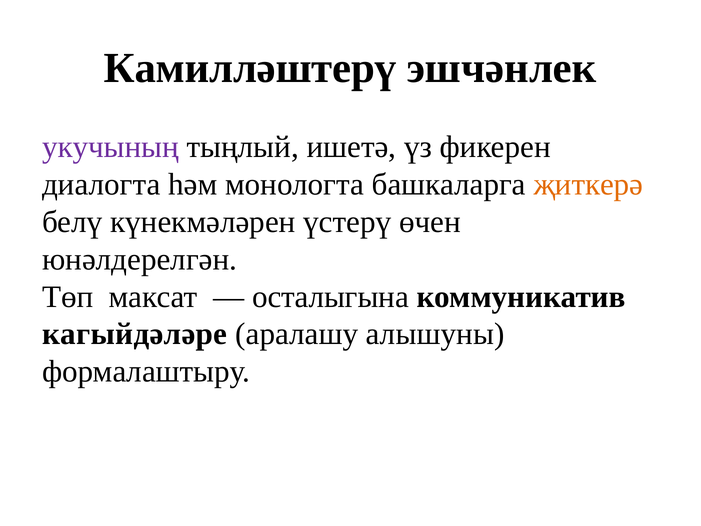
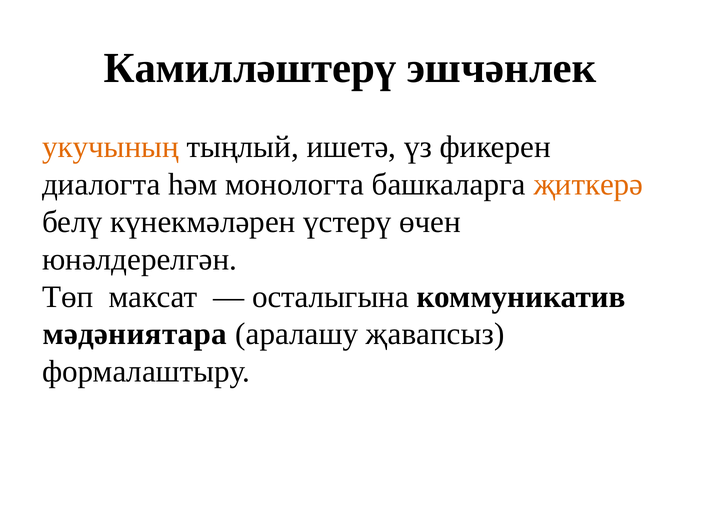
укучының colour: purple -> orange
кагыйдәләре: кагыйдәләре -> мәдәниятара
алышуны: алышуны -> җавапсыз
